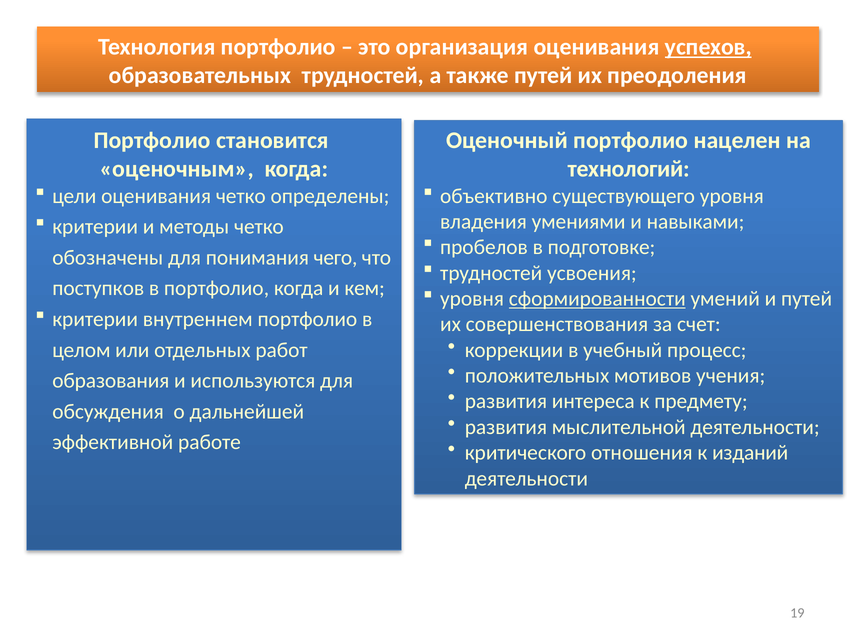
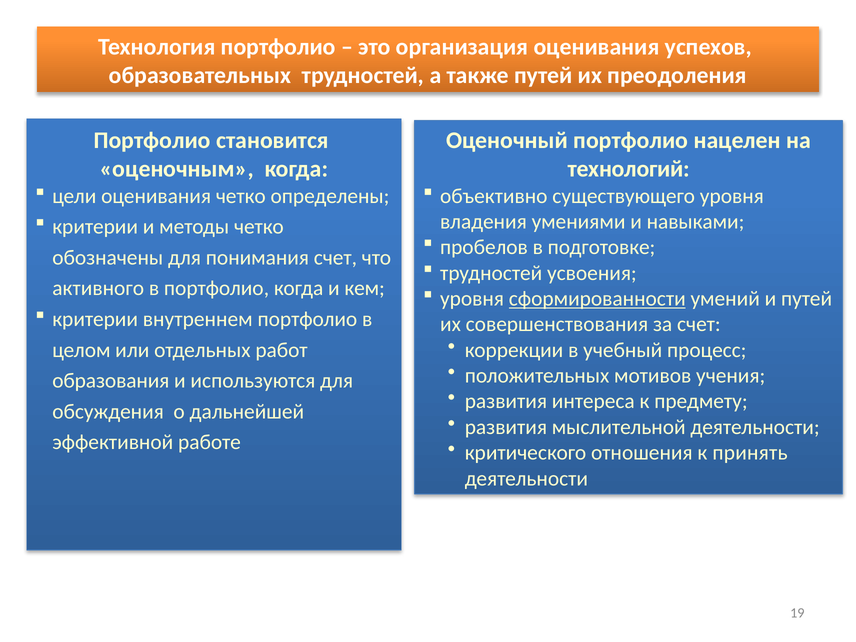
успехов underline: present -> none
понимания чего: чего -> счет
поступков: поступков -> активного
изданий: изданий -> принять
